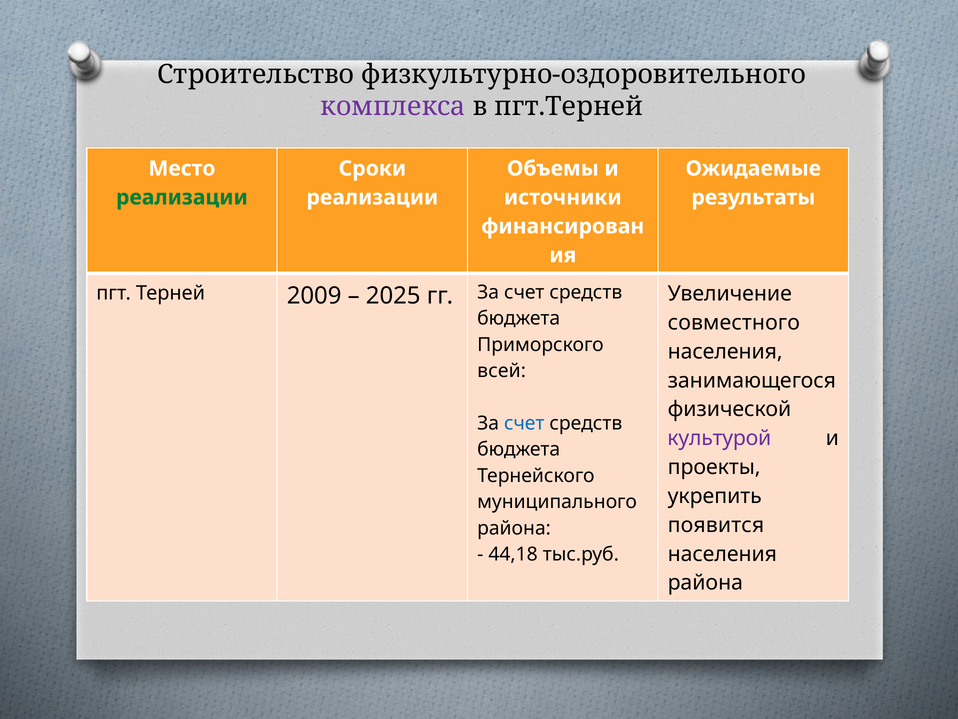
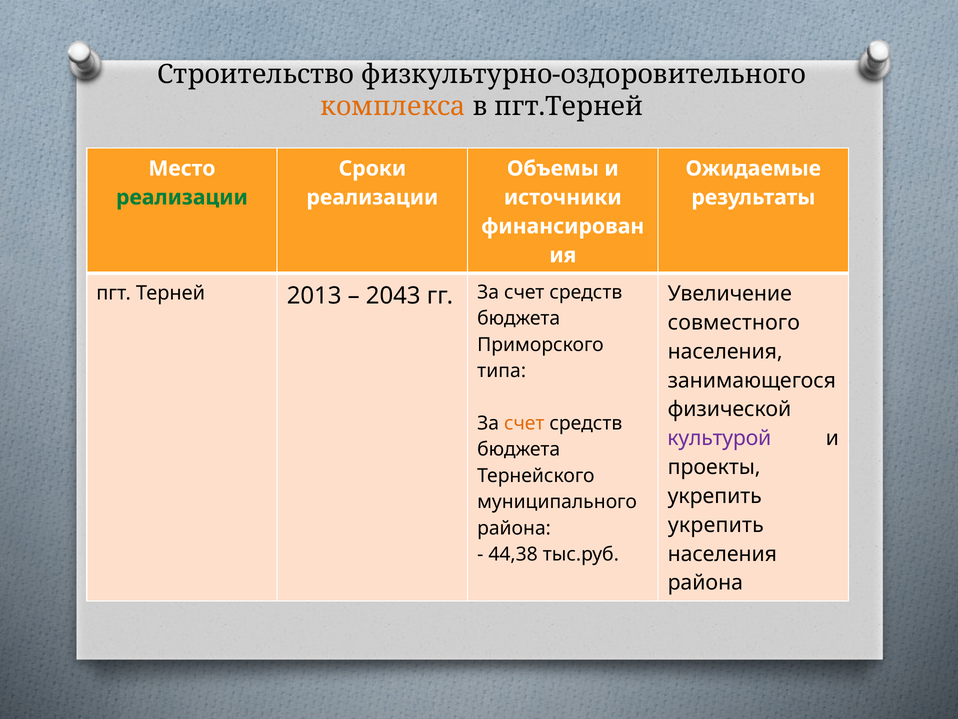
комплекса colour: purple -> orange
2009: 2009 -> 2013
2025: 2025 -> 2043
всей: всей -> типа
счет at (524, 423) colour: blue -> orange
появится at (716, 525): появится -> укрепить
44,18: 44,18 -> 44,38
